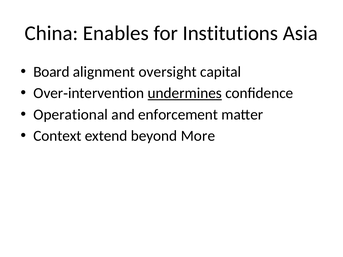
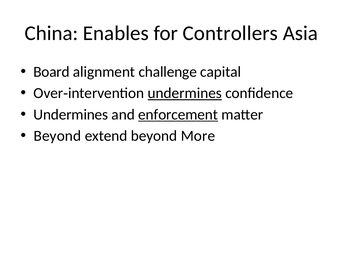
Institutions: Institutions -> Controllers
oversight: oversight -> challenge
Operational at (71, 115): Operational -> Undermines
enforcement underline: none -> present
Context at (57, 136): Context -> Beyond
